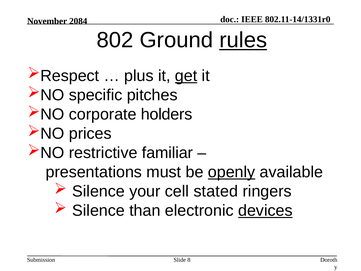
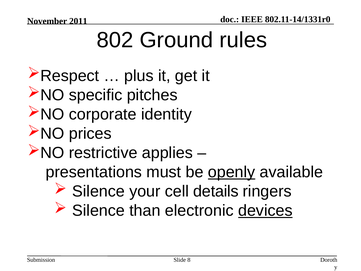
2084: 2084 -> 2011
rules underline: present -> none
get underline: present -> none
holders: holders -> identity
familiar: familiar -> applies
stated: stated -> details
